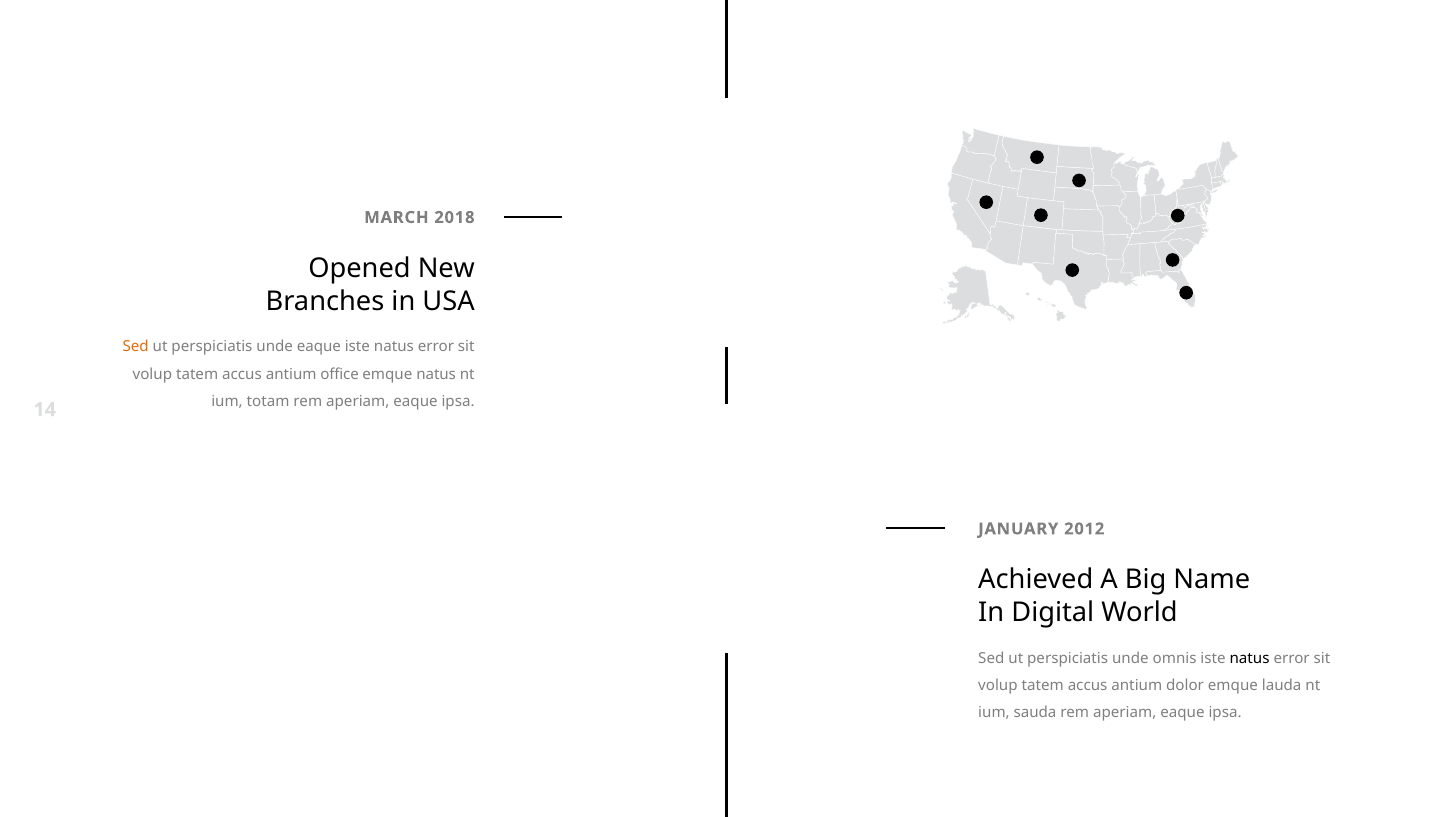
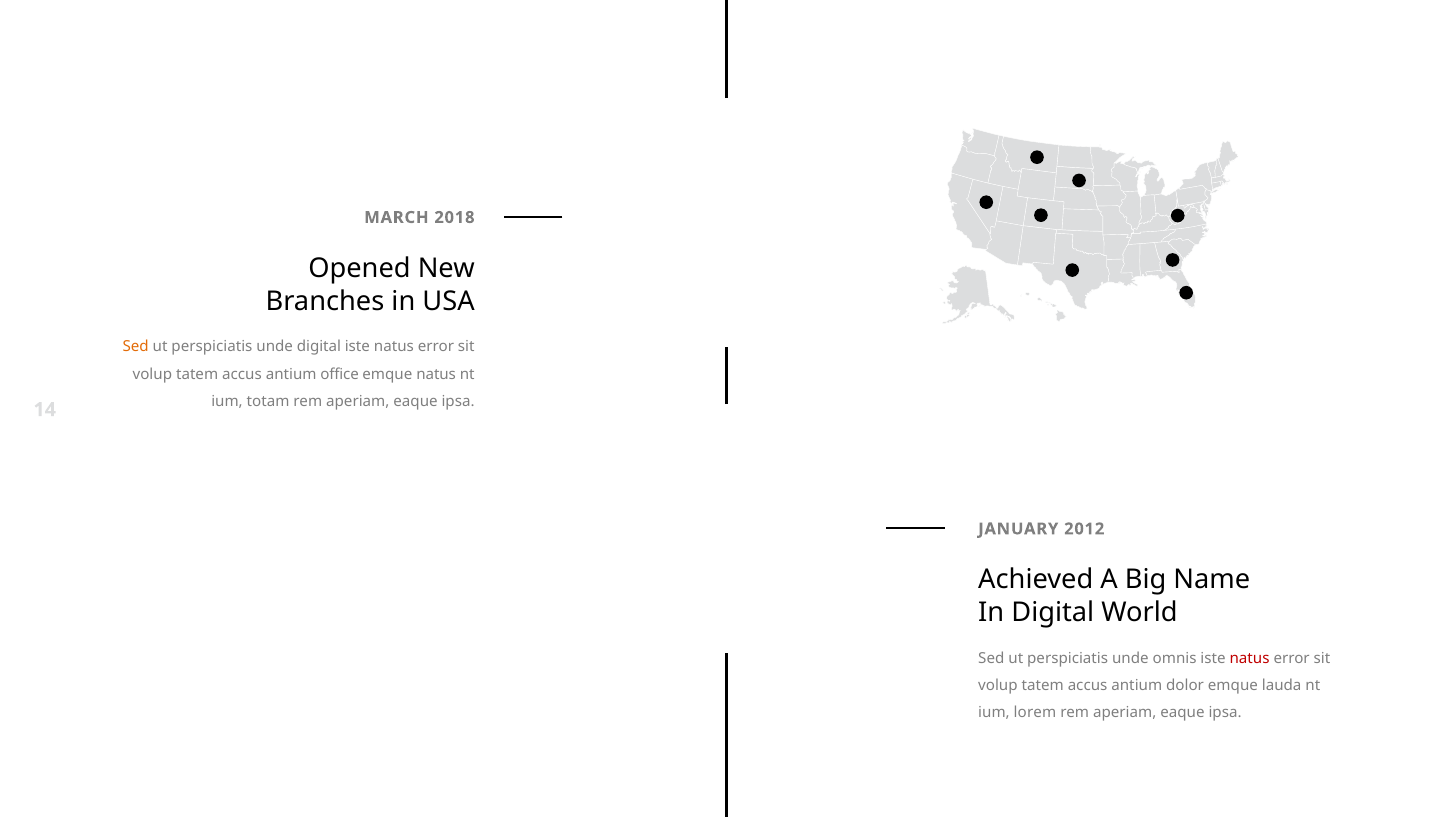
unde eaque: eaque -> digital
natus at (1250, 659) colour: black -> red
sauda: sauda -> lorem
